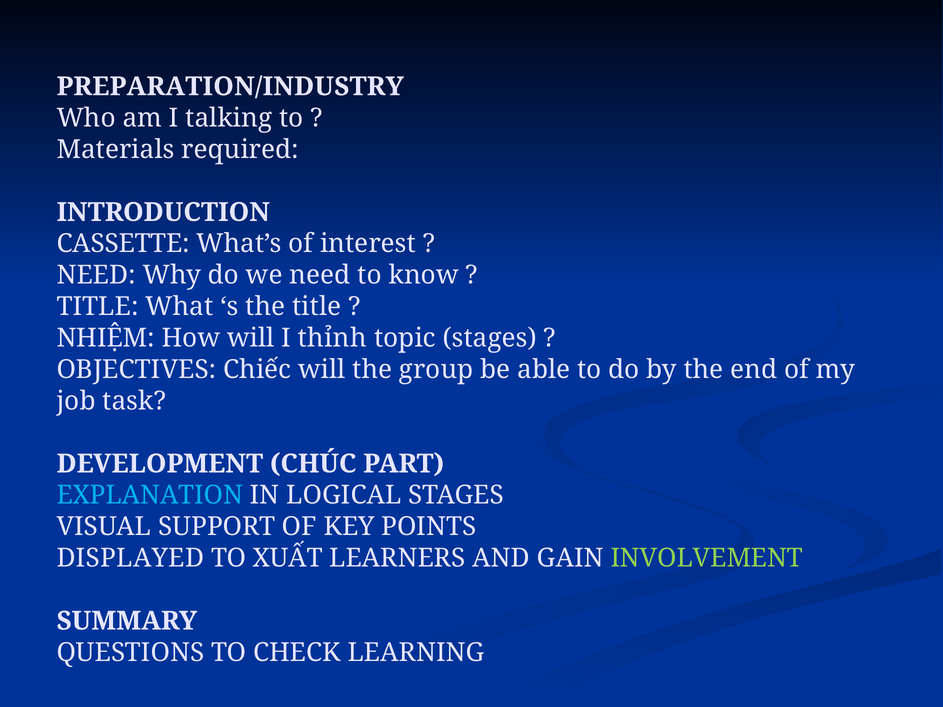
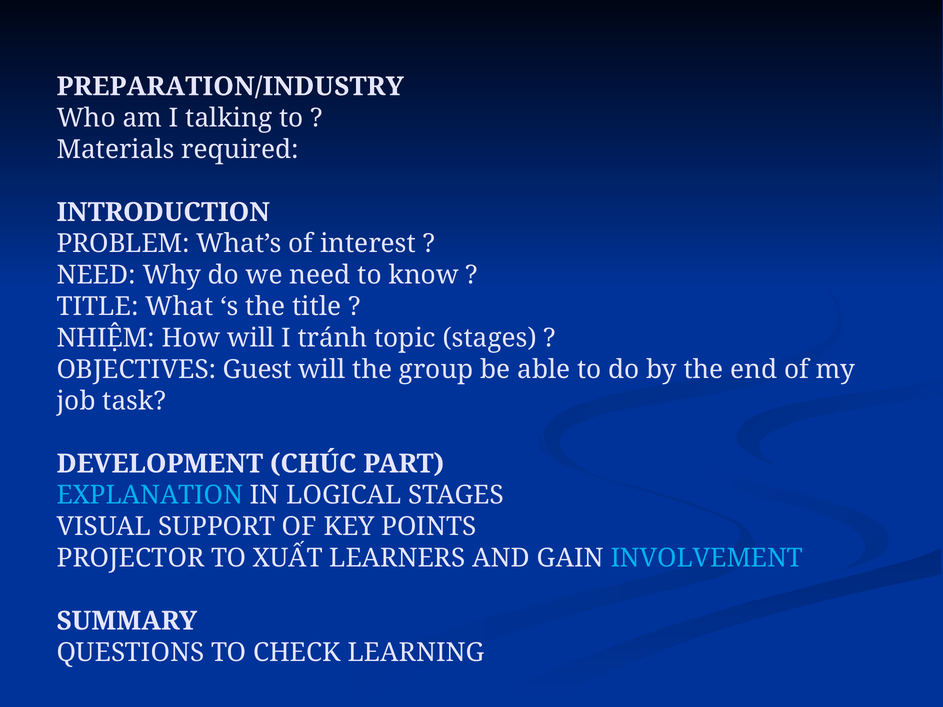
CASSETTE: CASSETTE -> PROBLEM
thỉnh: thỉnh -> tránh
Chiếc: Chiếc -> Guest
DISPLAYED: DISPLAYED -> PROJECTOR
INVOLVEMENT colour: light green -> light blue
